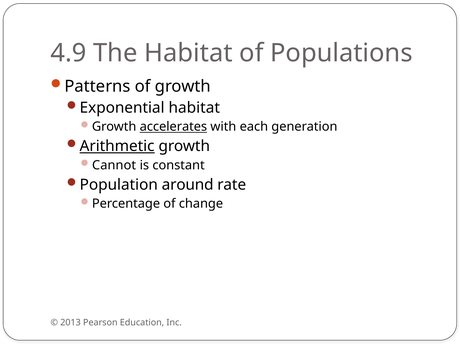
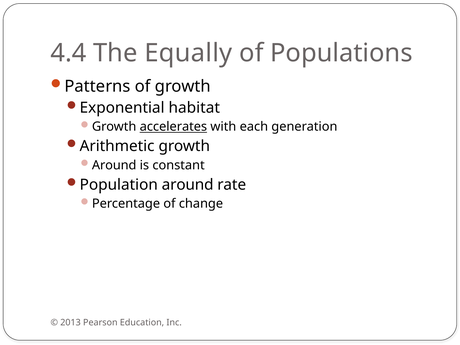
4.9: 4.9 -> 4.4
The Habitat: Habitat -> Equally
Arithmetic underline: present -> none
Cannot at (114, 165): Cannot -> Around
